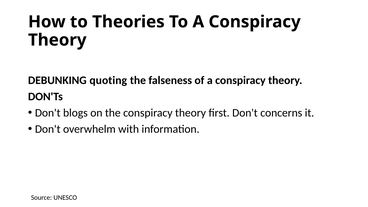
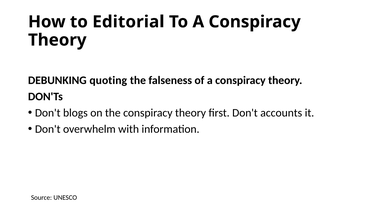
Theories: Theories -> Editorial
concerns: concerns -> accounts
